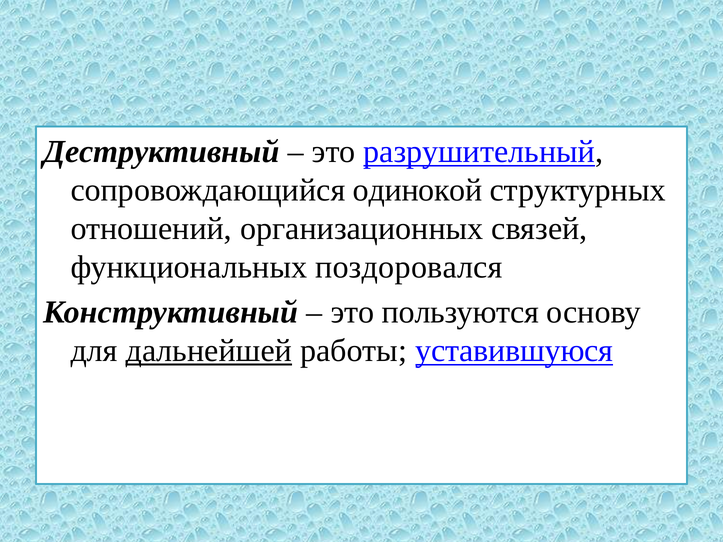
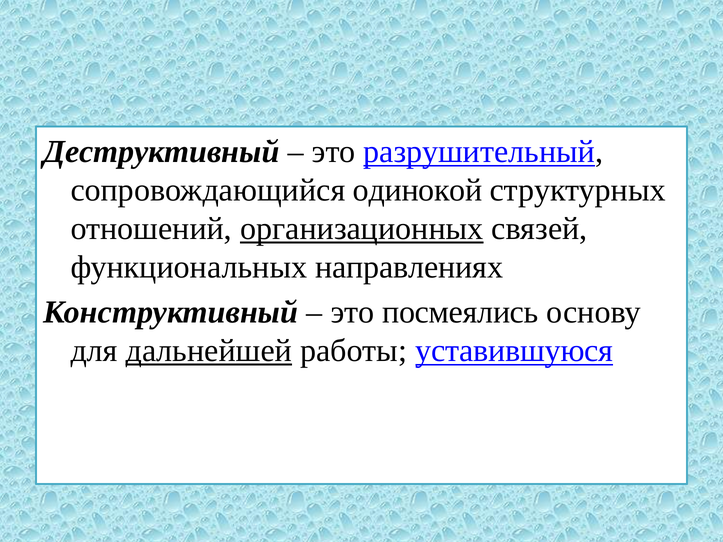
организационных underline: none -> present
поздоровался: поздоровался -> направлениях
пользуются: пользуются -> посмеялись
